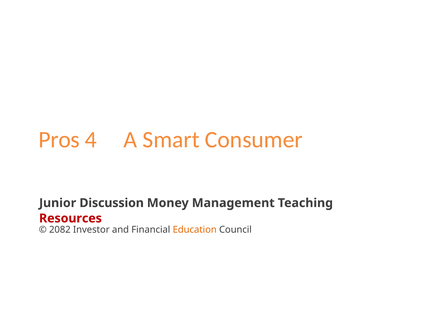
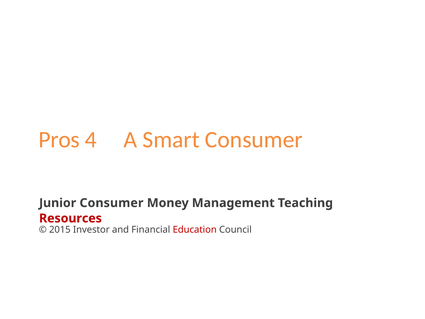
Junior Discussion: Discussion -> Consumer
2082: 2082 -> 2015
Education colour: orange -> red
